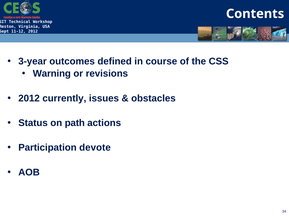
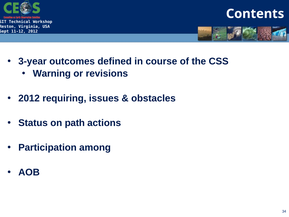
currently: currently -> requiring
devote: devote -> among
